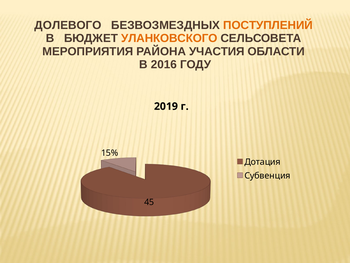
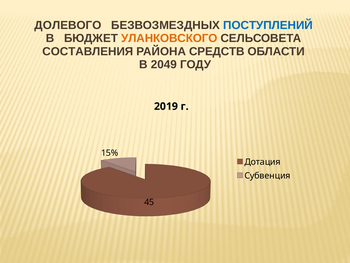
ПОСТУПЛЕНИЙ colour: orange -> blue
МЕРОПРИЯТИЯ: МЕРОПРИЯТИЯ -> СОСТАВЛЕНИЯ
УЧАСТИЯ: УЧАСТИЯ -> СРЕДСТВ
2016: 2016 -> 2049
